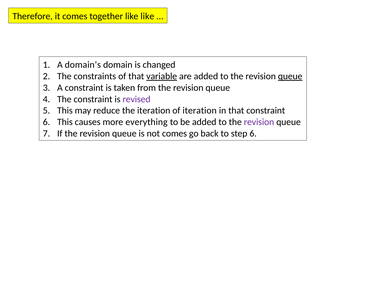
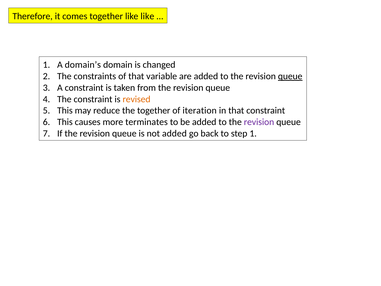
variable underline: present -> none
revised colour: purple -> orange
the iteration: iteration -> together
everything: everything -> terminates
not comes: comes -> added
step 6: 6 -> 1
